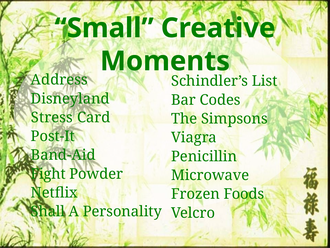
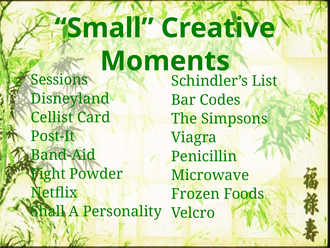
Address: Address -> Sessions
Stress: Stress -> Cellist
